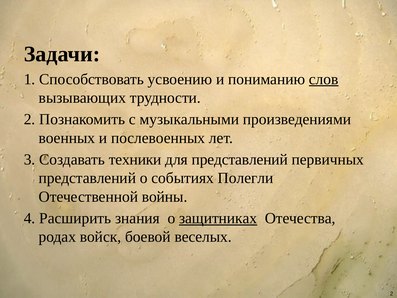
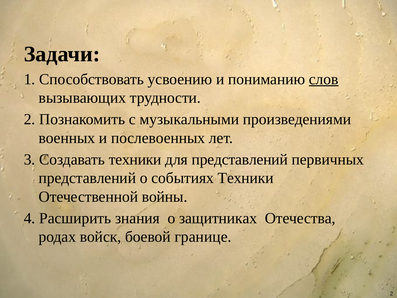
событиях Полегли: Полегли -> Техники
защитниках underline: present -> none
веселых: веселых -> границе
